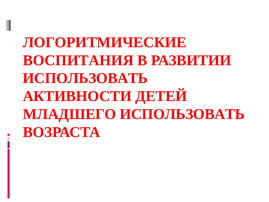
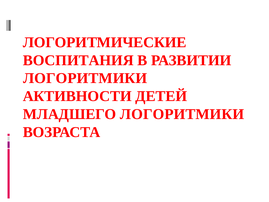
ИСПОЛЬЗОВАТЬ at (85, 78): ИСПОЛЬЗОВАТЬ -> ЛОГОРИТМИКИ
МЛАДШЕГО ИСПОЛЬЗОВАТЬ: ИСПОЛЬЗОВАТЬ -> ЛОГОРИТМИКИ
